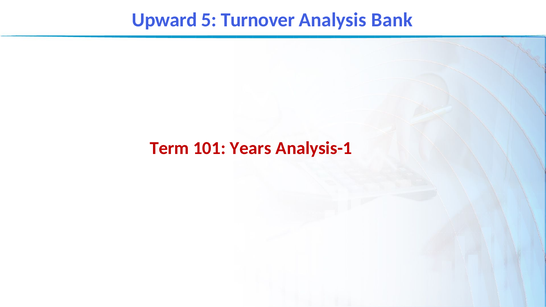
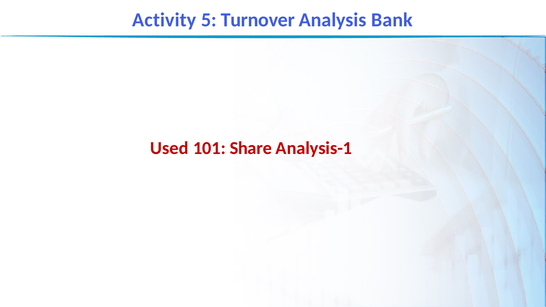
Upward: Upward -> Activity
Term: Term -> Used
Years: Years -> Share
